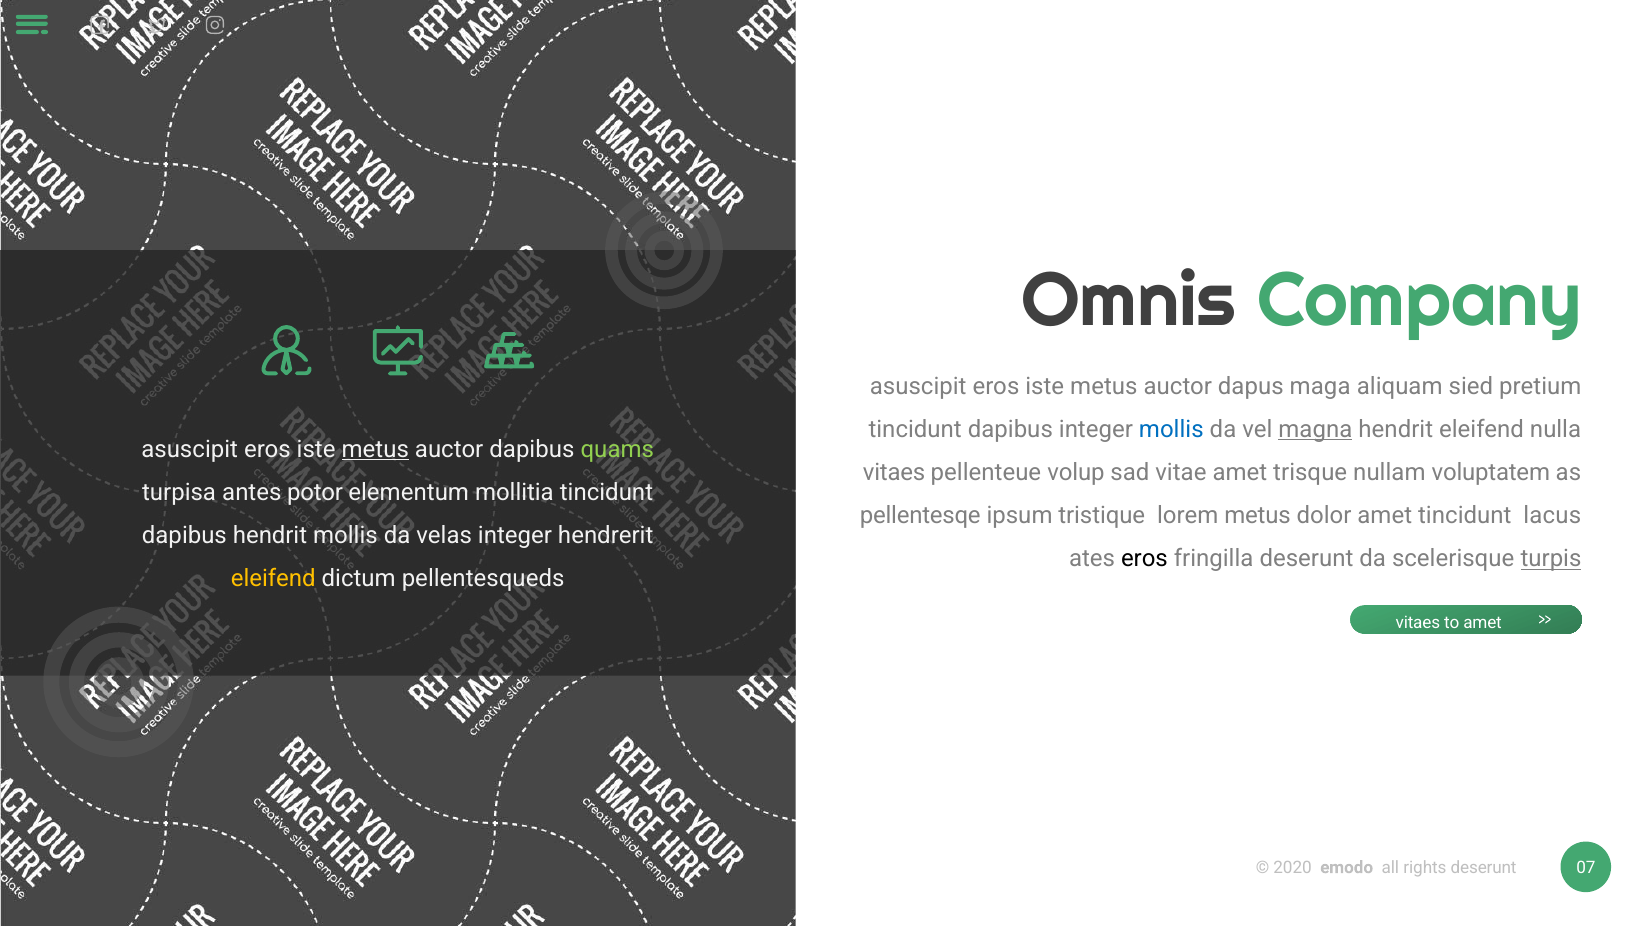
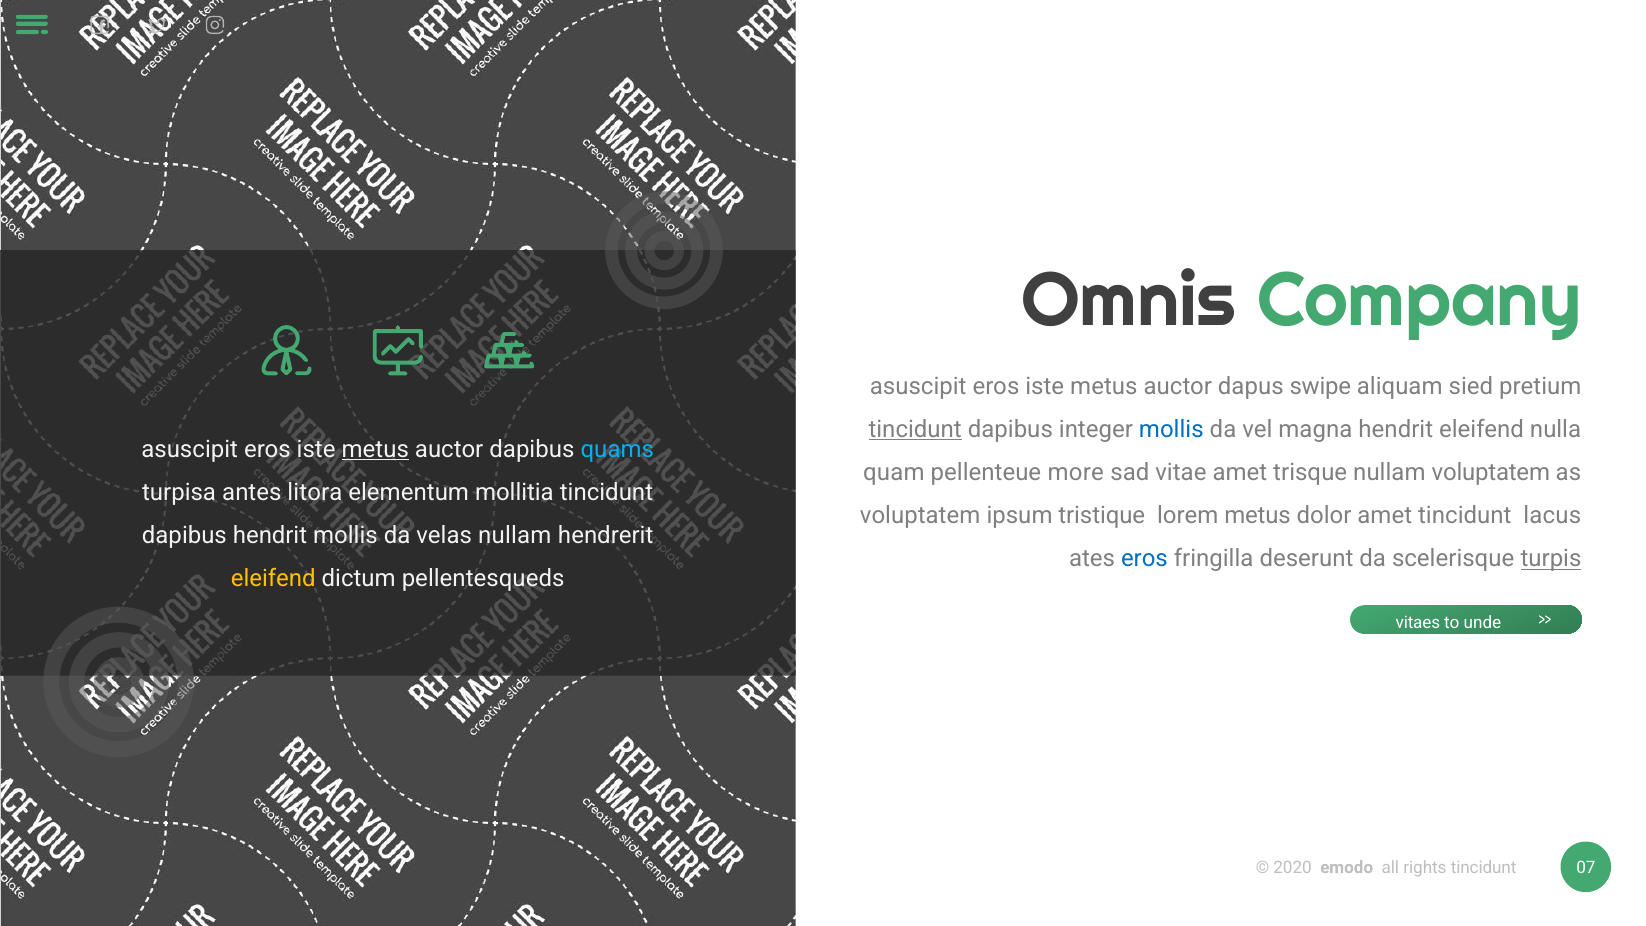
maga: maga -> swipe
tincidunt at (915, 429) underline: none -> present
magna underline: present -> none
quams colour: light green -> light blue
vitaes at (894, 472): vitaes -> quam
volup: volup -> more
potor: potor -> litora
pellentesqe at (920, 516): pellentesqe -> voluptatem
velas integer: integer -> nullam
eros at (1144, 559) colour: black -> blue
to amet: amet -> unde
rights deserunt: deserunt -> tincidunt
